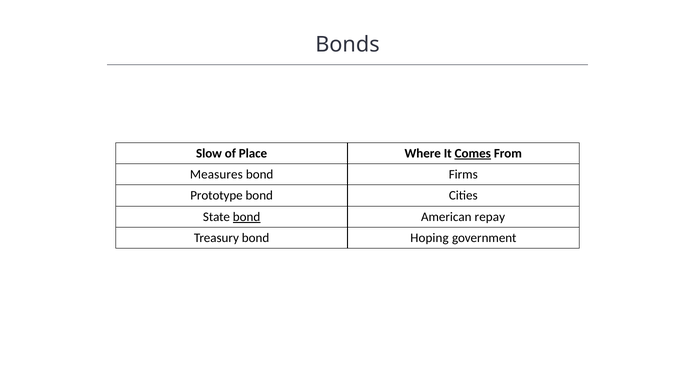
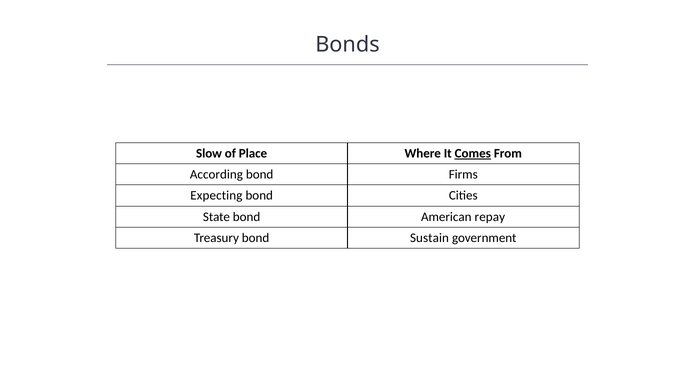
Measures: Measures -> According
Prototype: Prototype -> Expecting
bond at (247, 217) underline: present -> none
Hoping: Hoping -> Sustain
